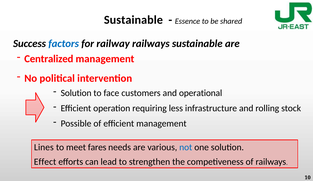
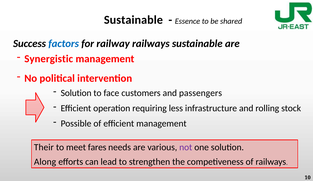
Centralized: Centralized -> Synergistic
operational: operational -> passengers
Lines: Lines -> Their
not colour: blue -> purple
Effect: Effect -> Along
